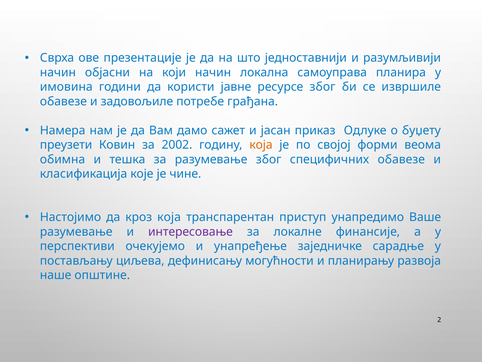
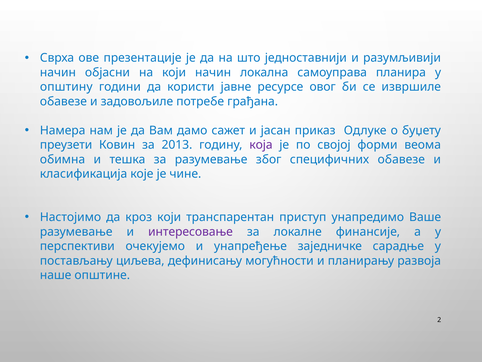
имовина: имовина -> општину
ресурсе због: због -> овог
2002: 2002 -> 2013
која at (261, 145) colour: orange -> purple
кроз која: која -> који
